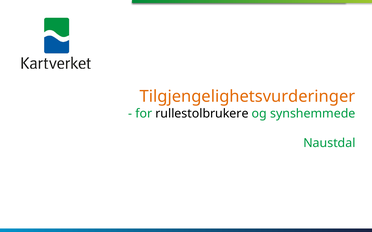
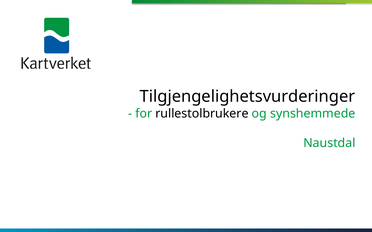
Tilgjengelighetsvurderinger colour: orange -> black
